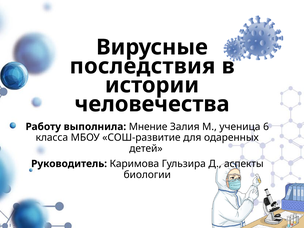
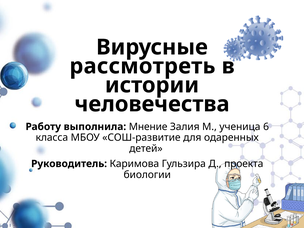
последствия: последствия -> рассмотреть
аспекты: аспекты -> проекта
